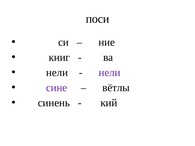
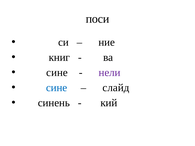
нели at (57, 73): нели -> сине
сине at (57, 88) colour: purple -> blue
вётлы: вётлы -> слайд
